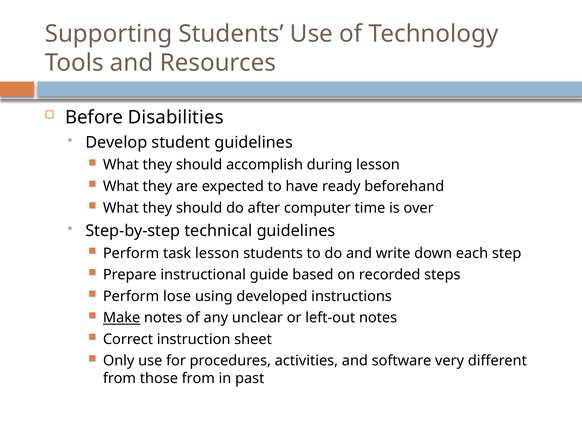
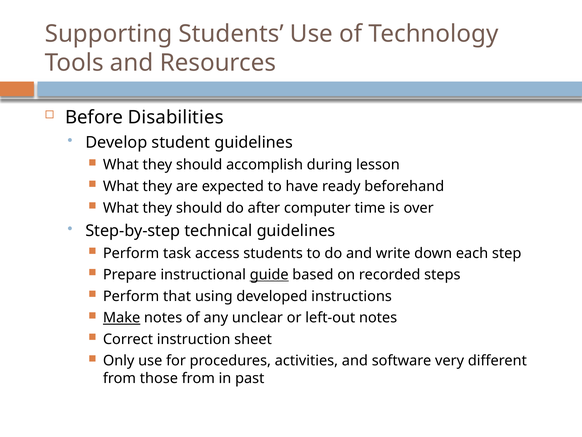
task lesson: lesson -> access
guide underline: none -> present
lose: lose -> that
